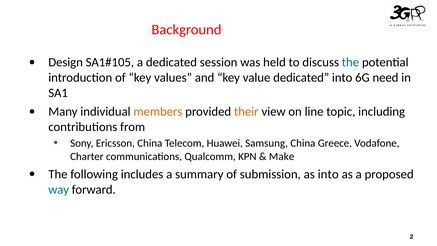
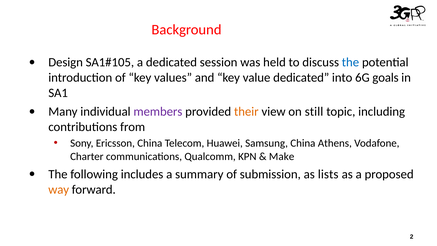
need: need -> goals
members colour: orange -> purple
line: line -> still
Greece: Greece -> Athens
as into: into -> lists
way colour: blue -> orange
